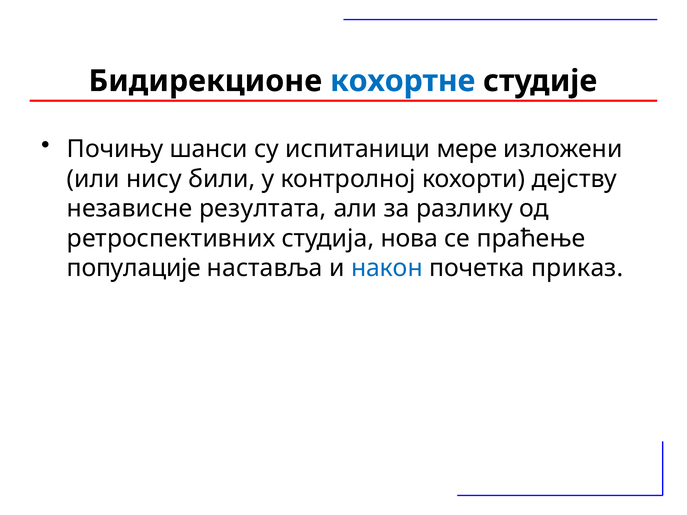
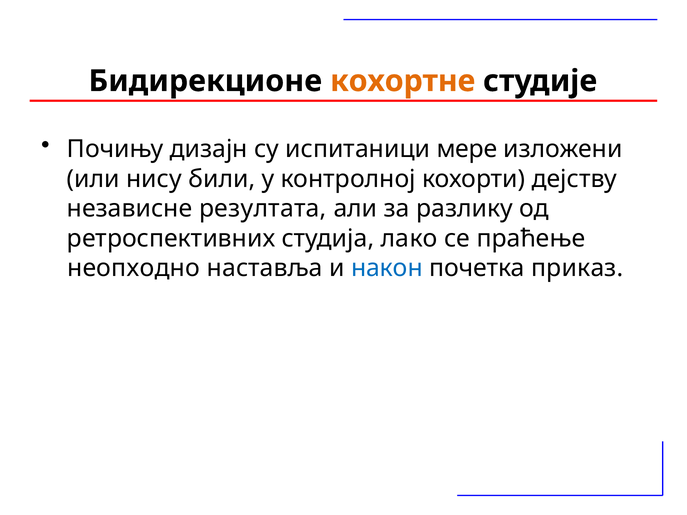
кохортне colour: blue -> orange
шанси: шанси -> дизајн
нова: нова -> лако
популације: популације -> неопходно
